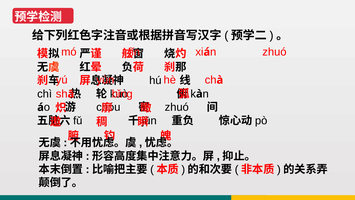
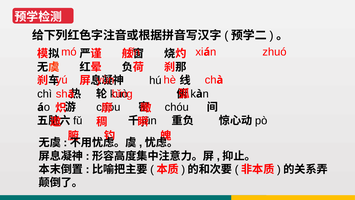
zhuó at (177, 107): zhuó -> chóu
